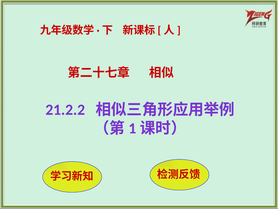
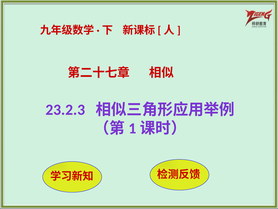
21.2.2: 21.2.2 -> 23.2.3
